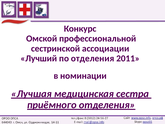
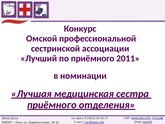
по отделения: отделения -> приёмного
